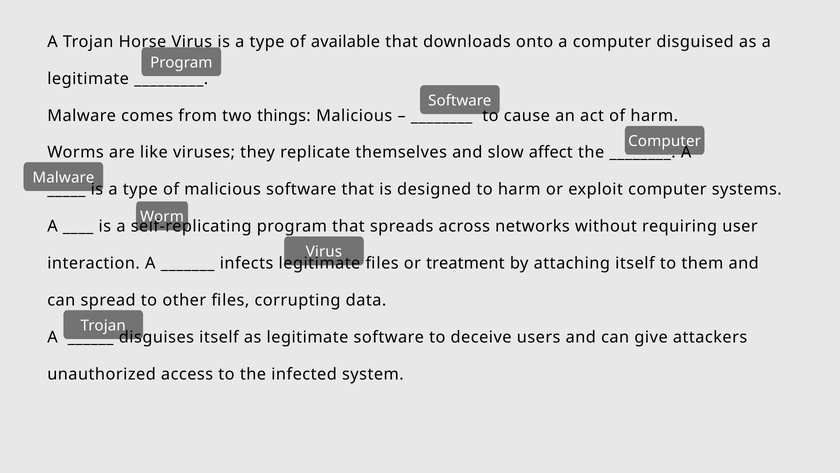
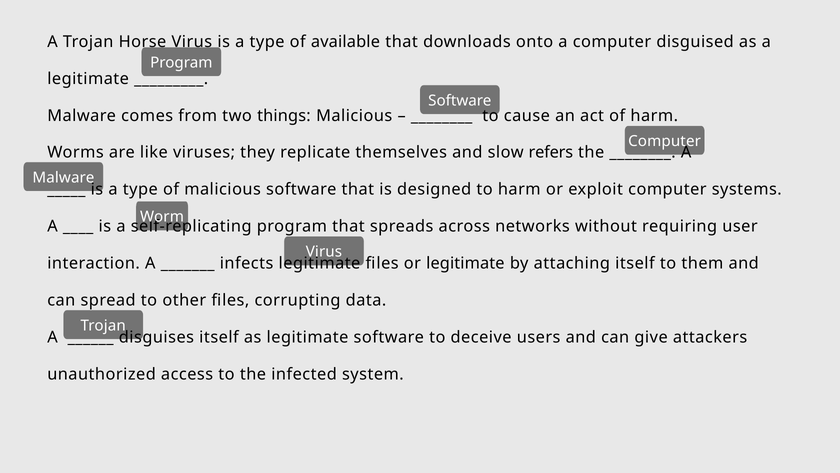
affect: affect -> refers
or treatment: treatment -> legitimate
